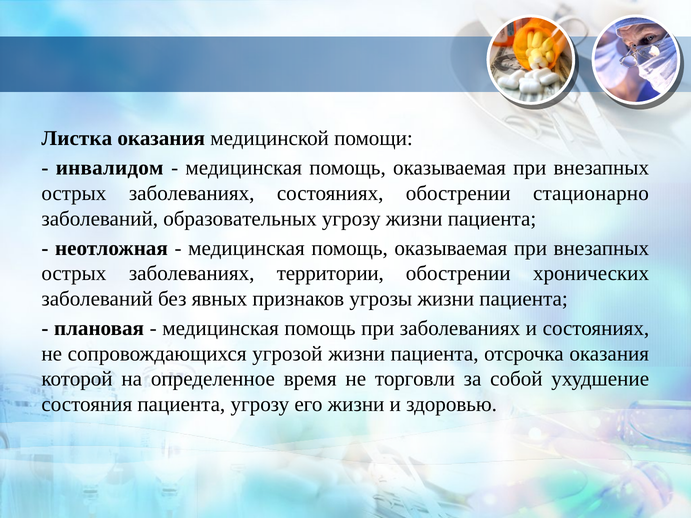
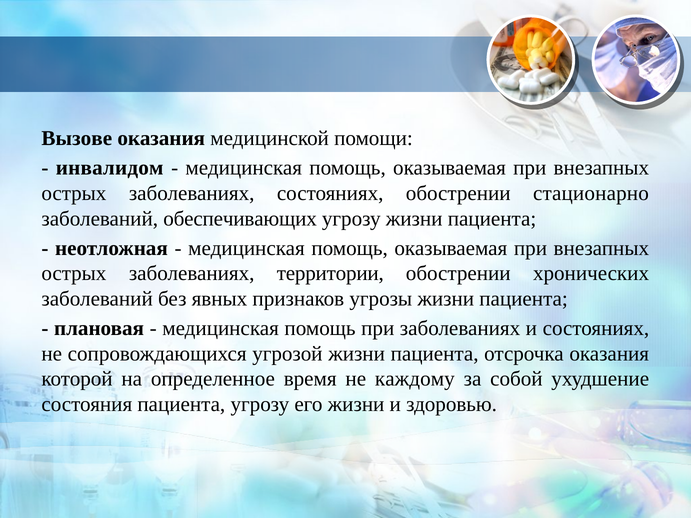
Листка: Листка -> Вызове
образовательных: образовательных -> обеспечивающих
торговли: торговли -> каждому
